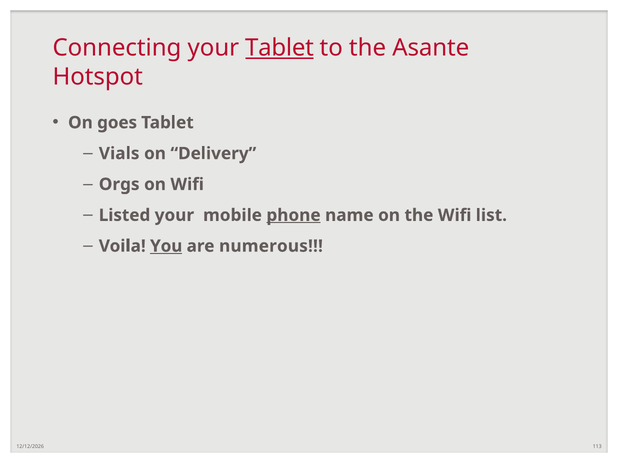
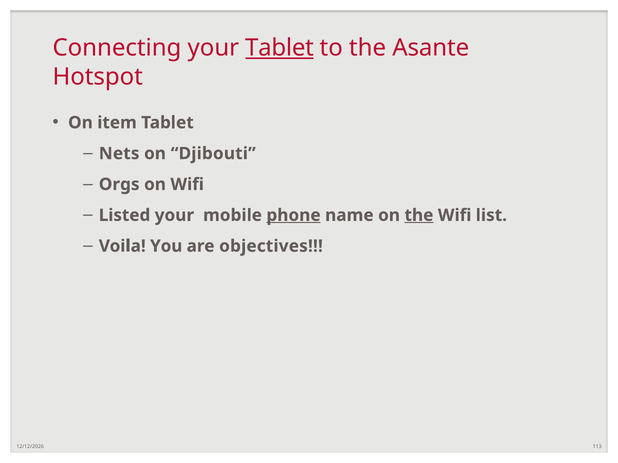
goes: goes -> item
Vials: Vials -> Nets
Delivery: Delivery -> Djibouti
the at (419, 215) underline: none -> present
You underline: present -> none
numerous: numerous -> objectives
